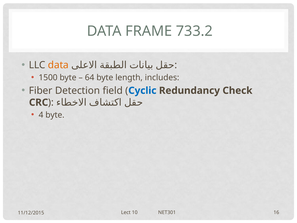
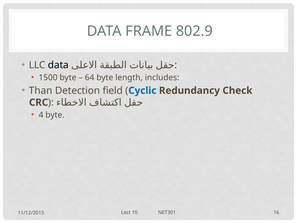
733.2: 733.2 -> 802.9
data at (58, 65) colour: orange -> black
Fiber: Fiber -> Than
